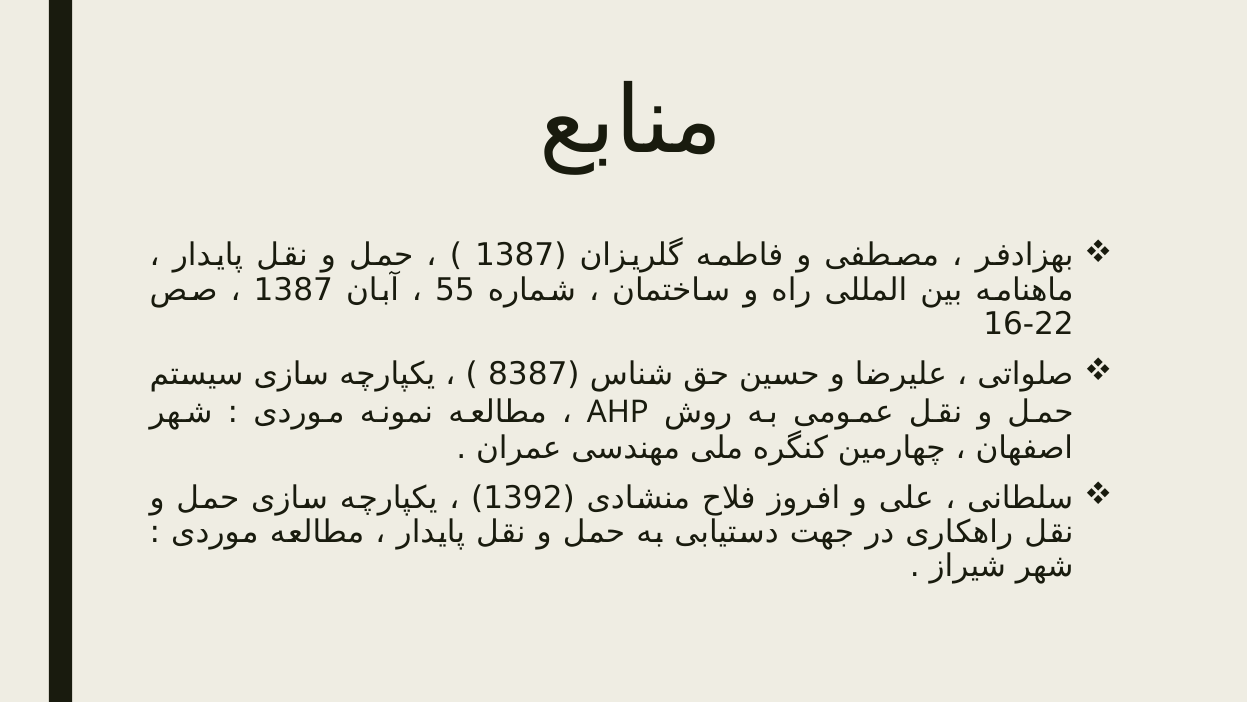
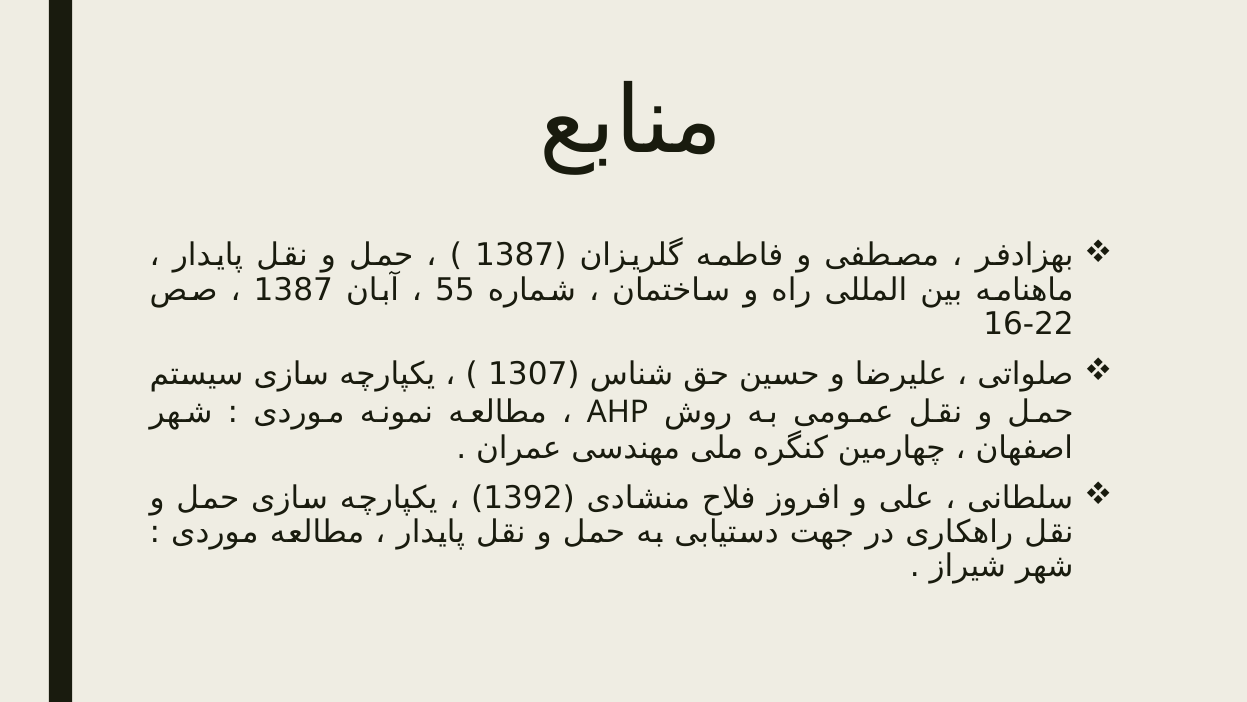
8387: 8387 -> 1307
